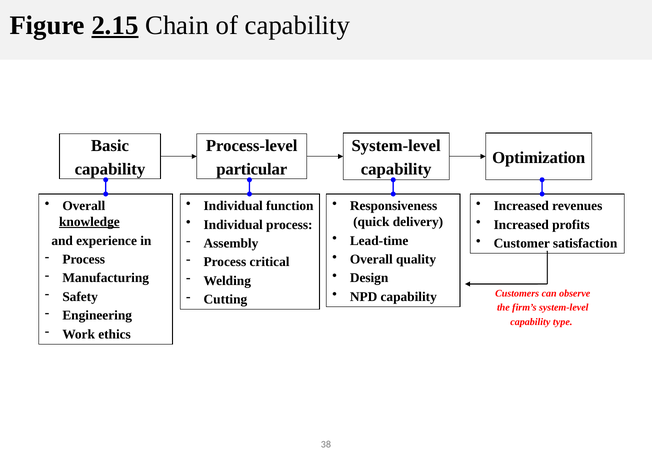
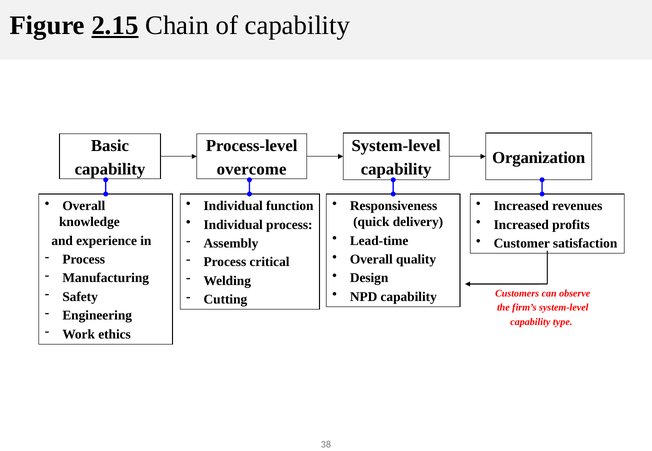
Optimization: Optimization -> Organization
particular: particular -> overcome
knowledge underline: present -> none
